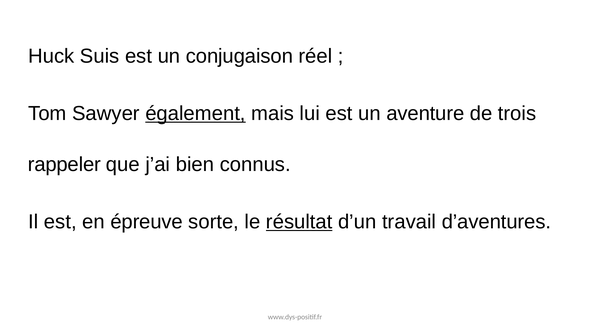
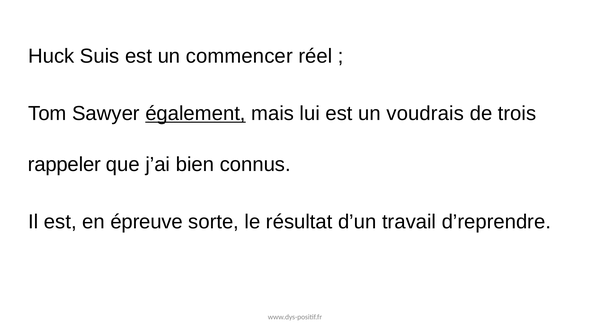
conjugaison: conjugaison -> commencer
aventure: aventure -> voudrais
résultat underline: present -> none
d’aventures: d’aventures -> d’reprendre
